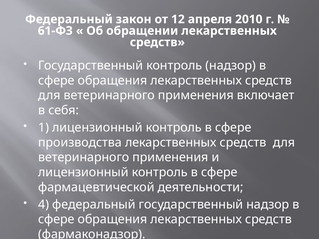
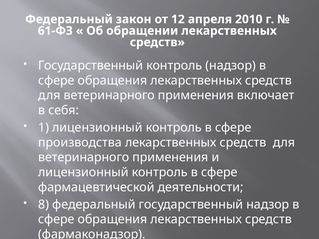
4: 4 -> 8
